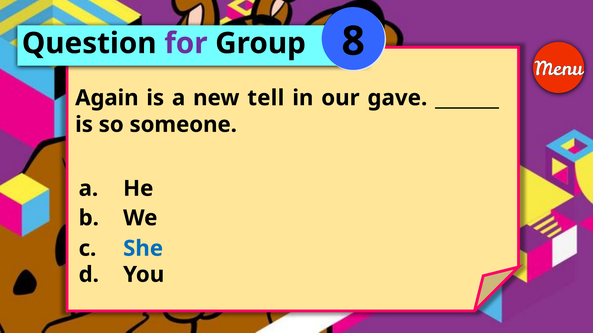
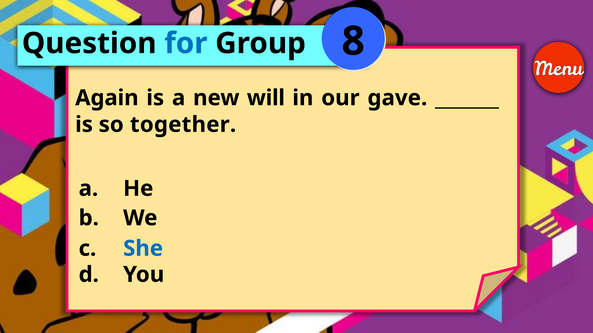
for colour: purple -> blue
tell: tell -> will
someone: someone -> together
